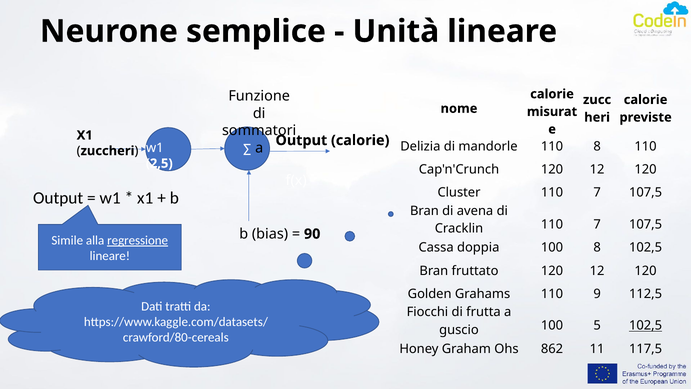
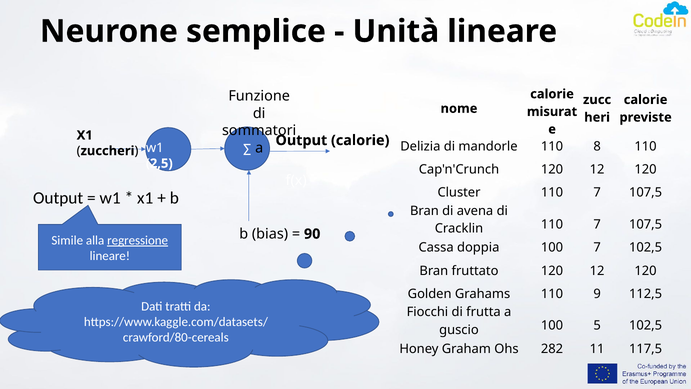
100 8: 8 -> 7
102,5 at (646, 325) underline: present -> none
862: 862 -> 282
